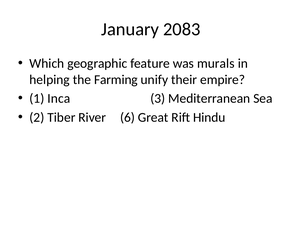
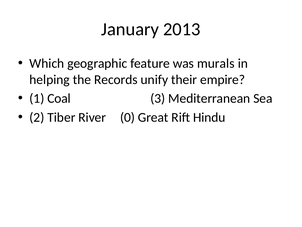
2083: 2083 -> 2013
Farming: Farming -> Records
Inca: Inca -> Coal
6: 6 -> 0
